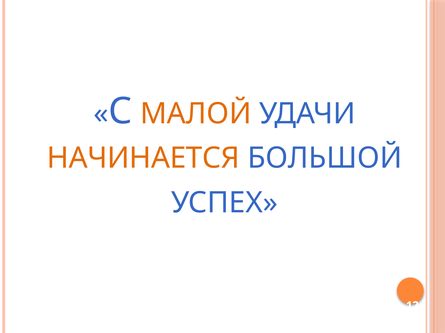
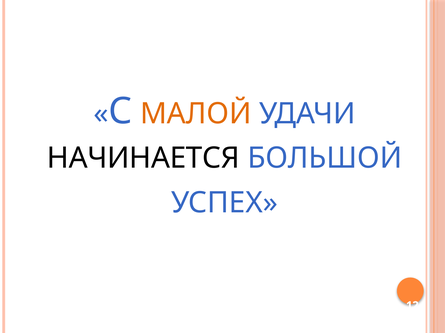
НАЧИНАЕТСЯ colour: orange -> black
